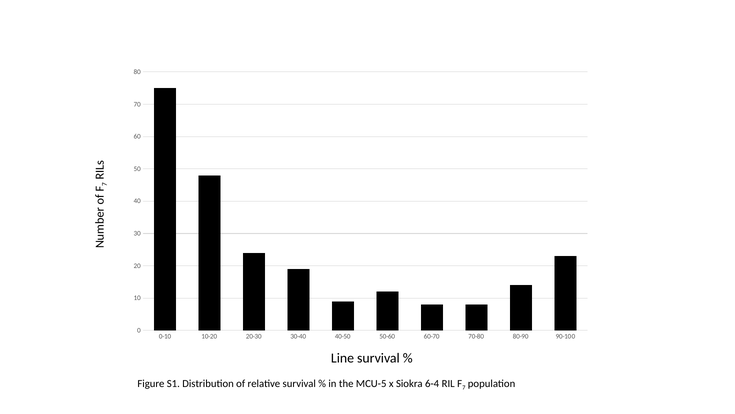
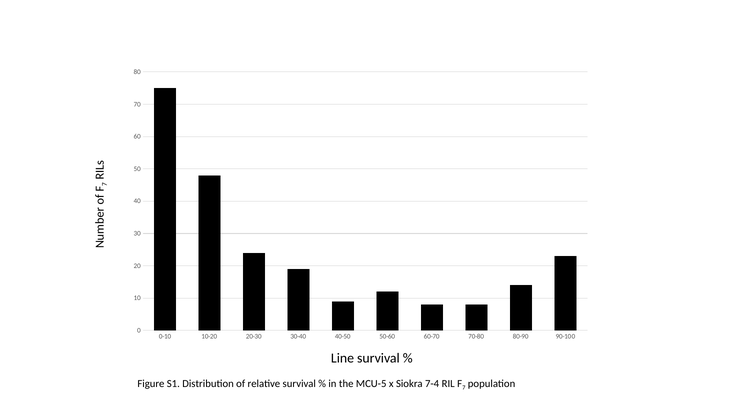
6-4: 6-4 -> 7-4
